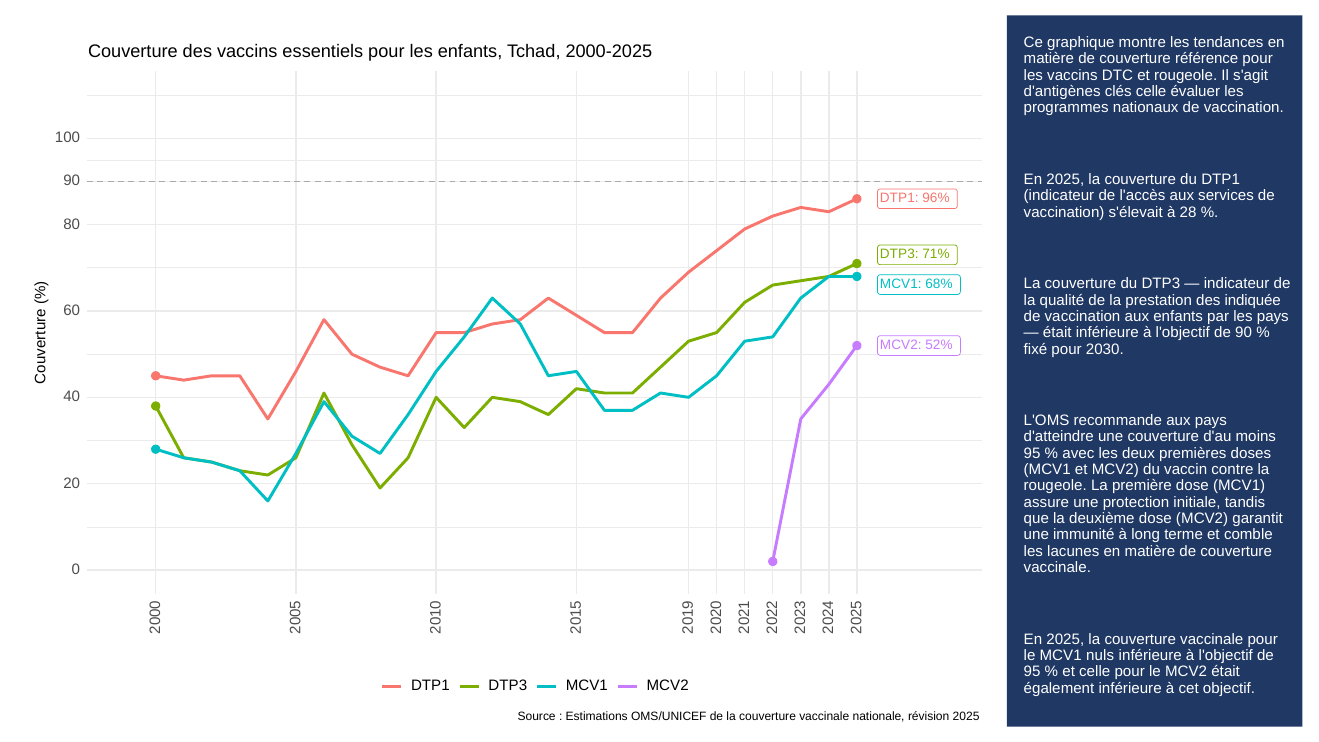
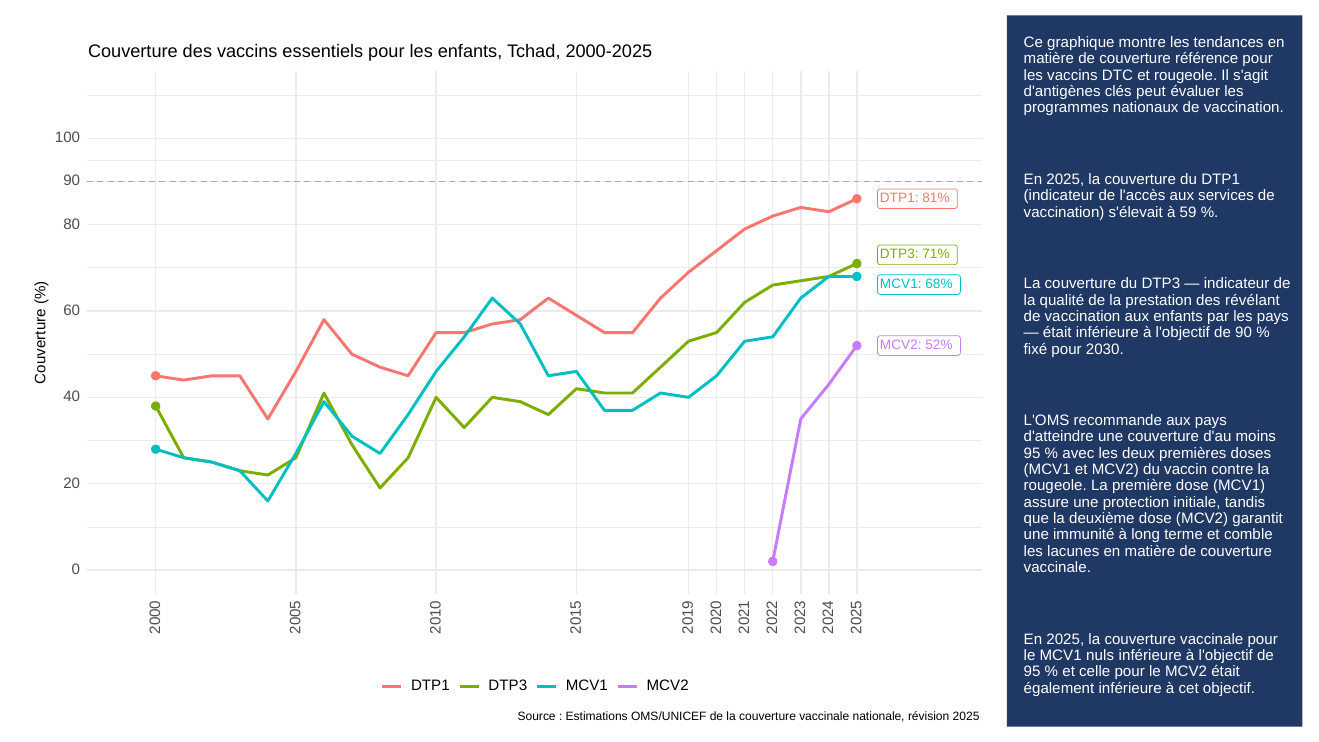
clés celle: celle -> peut
96%: 96% -> 81%
28: 28 -> 59
indiquée: indiquée -> révélant
